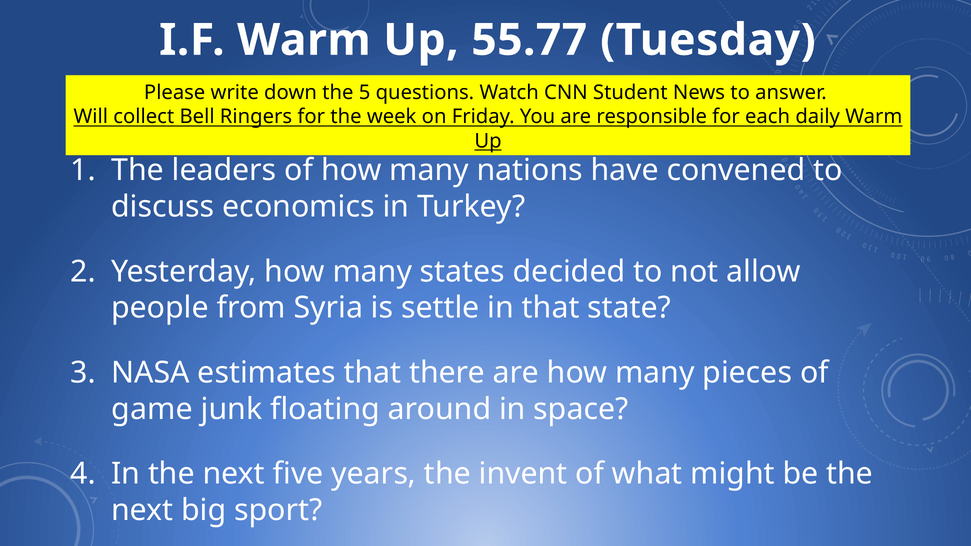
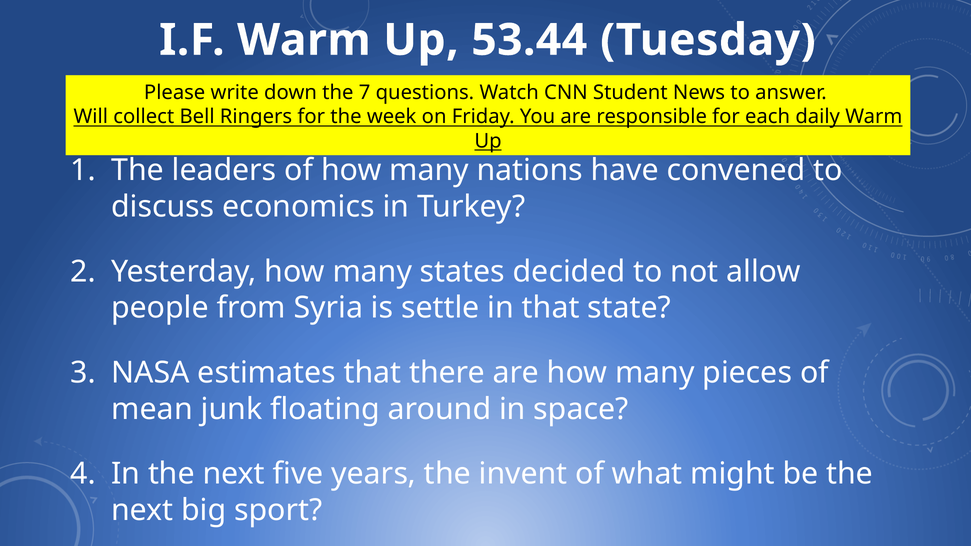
55.77: 55.77 -> 53.44
5: 5 -> 7
game: game -> mean
